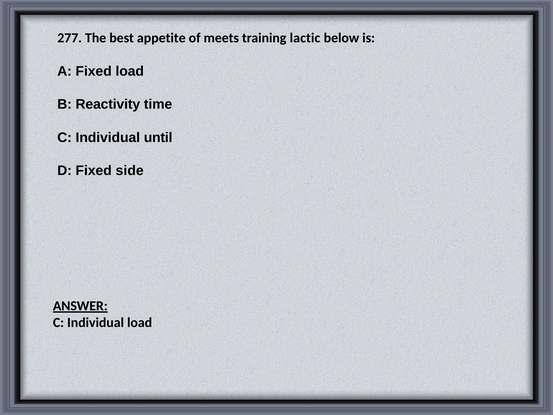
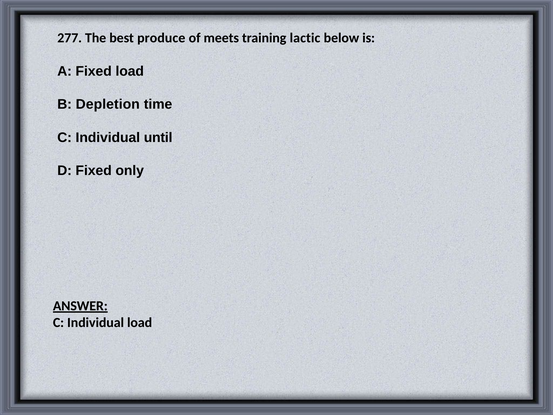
appetite: appetite -> produce
Reactivity: Reactivity -> Depletion
side: side -> only
